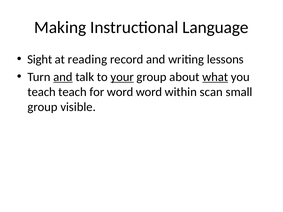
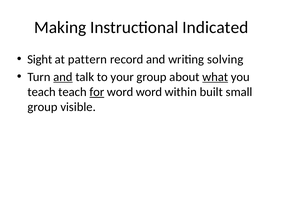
Language: Language -> Indicated
reading: reading -> pattern
lessons: lessons -> solving
your underline: present -> none
for underline: none -> present
scan: scan -> built
